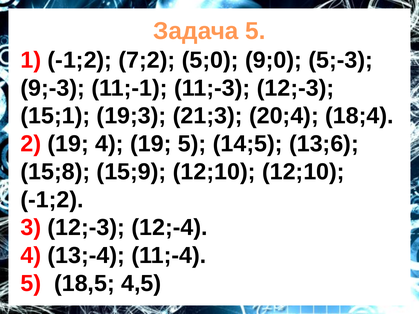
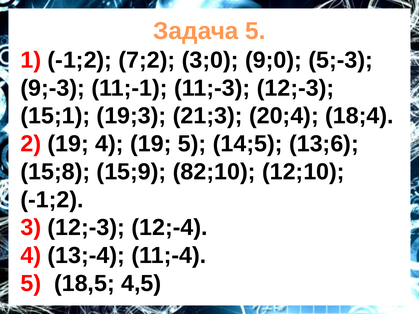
5;0: 5;0 -> 3;0
15;9 12;10: 12;10 -> 82;10
